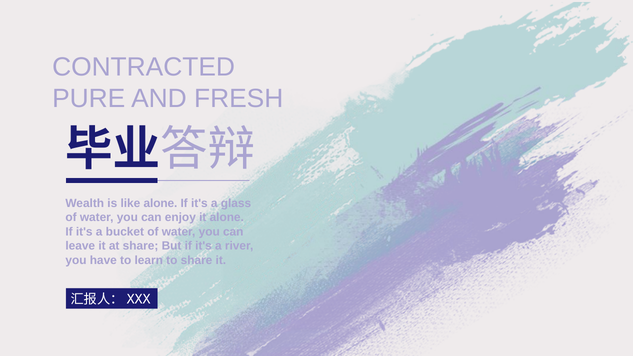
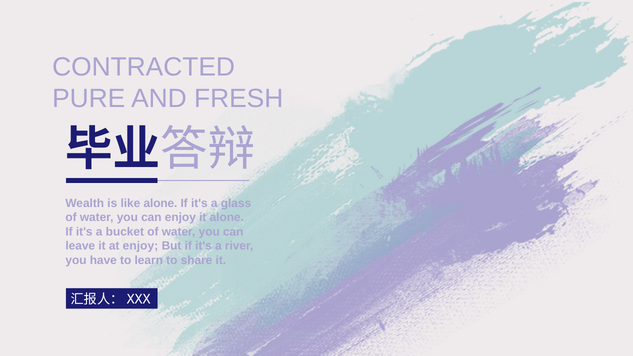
at share: share -> enjoy
